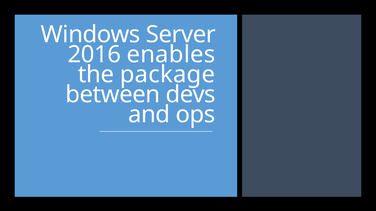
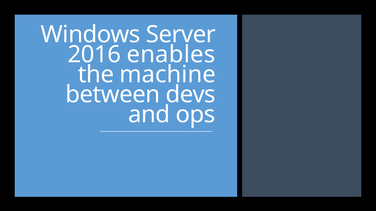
package: package -> machine
